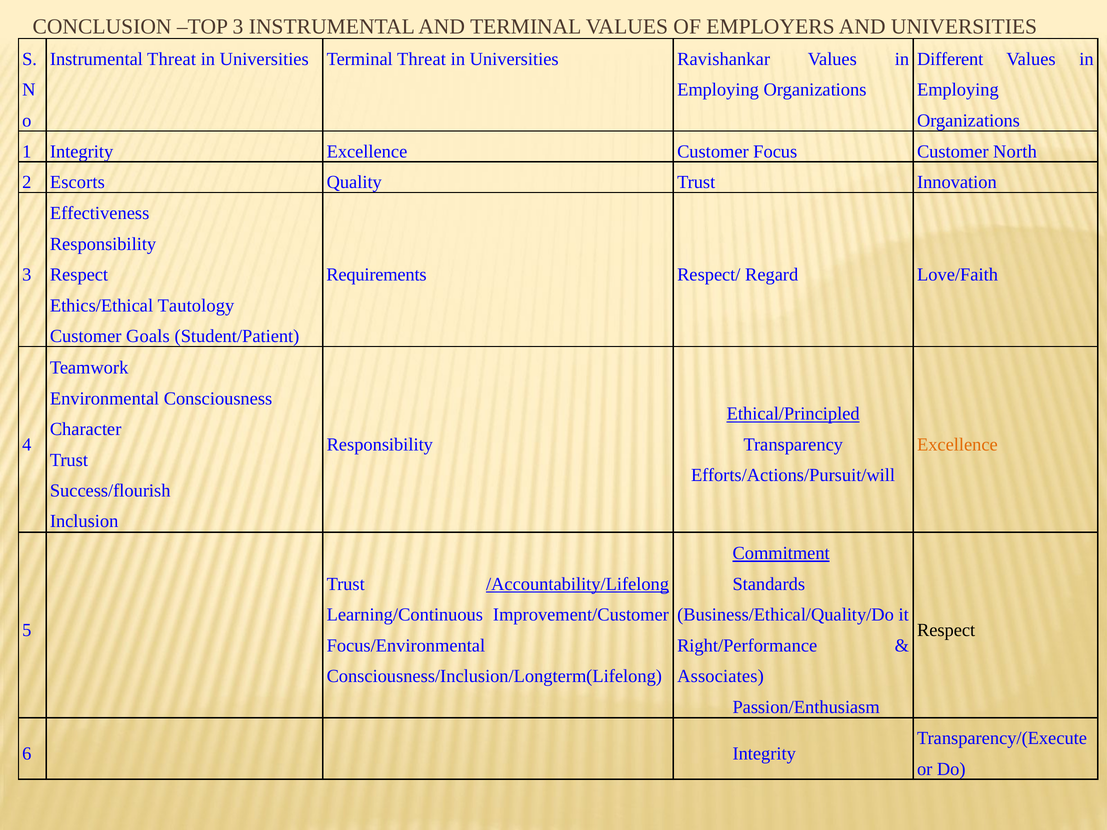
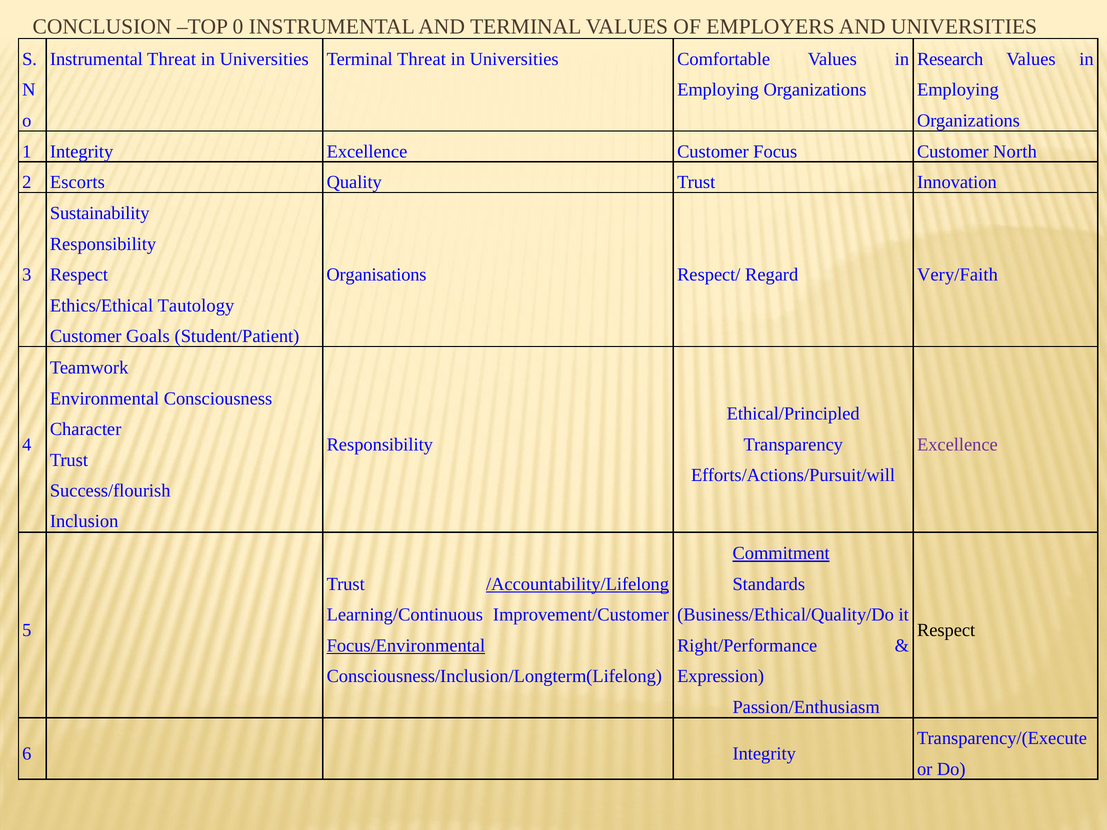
TOP 3: 3 -> 0
Ravishankar: Ravishankar -> Comfortable
Different: Different -> Research
Effectiveness: Effectiveness -> Sustainability
Requirements: Requirements -> Organisations
Love/Faith: Love/Faith -> Very/Faith
Ethical/Principled underline: present -> none
Excellence at (957, 445) colour: orange -> purple
Focus/Environmental underline: none -> present
Associates: Associates -> Expression
